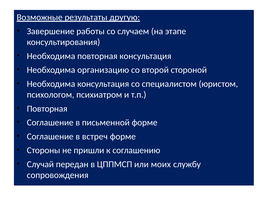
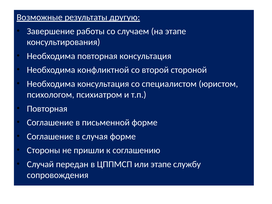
организацию: организацию -> конфликтной
встреч: встреч -> случая
или моих: моих -> этапе
